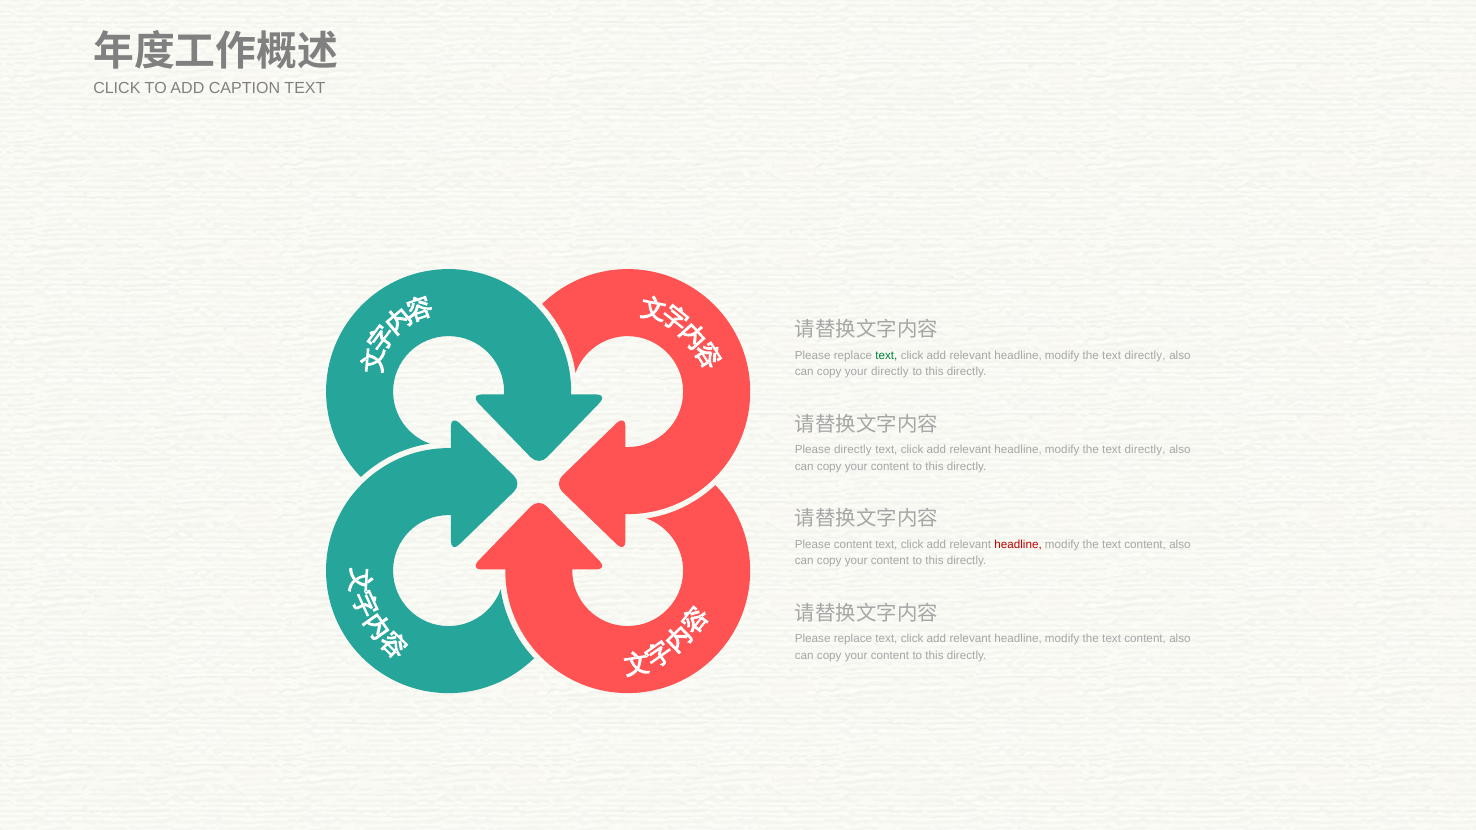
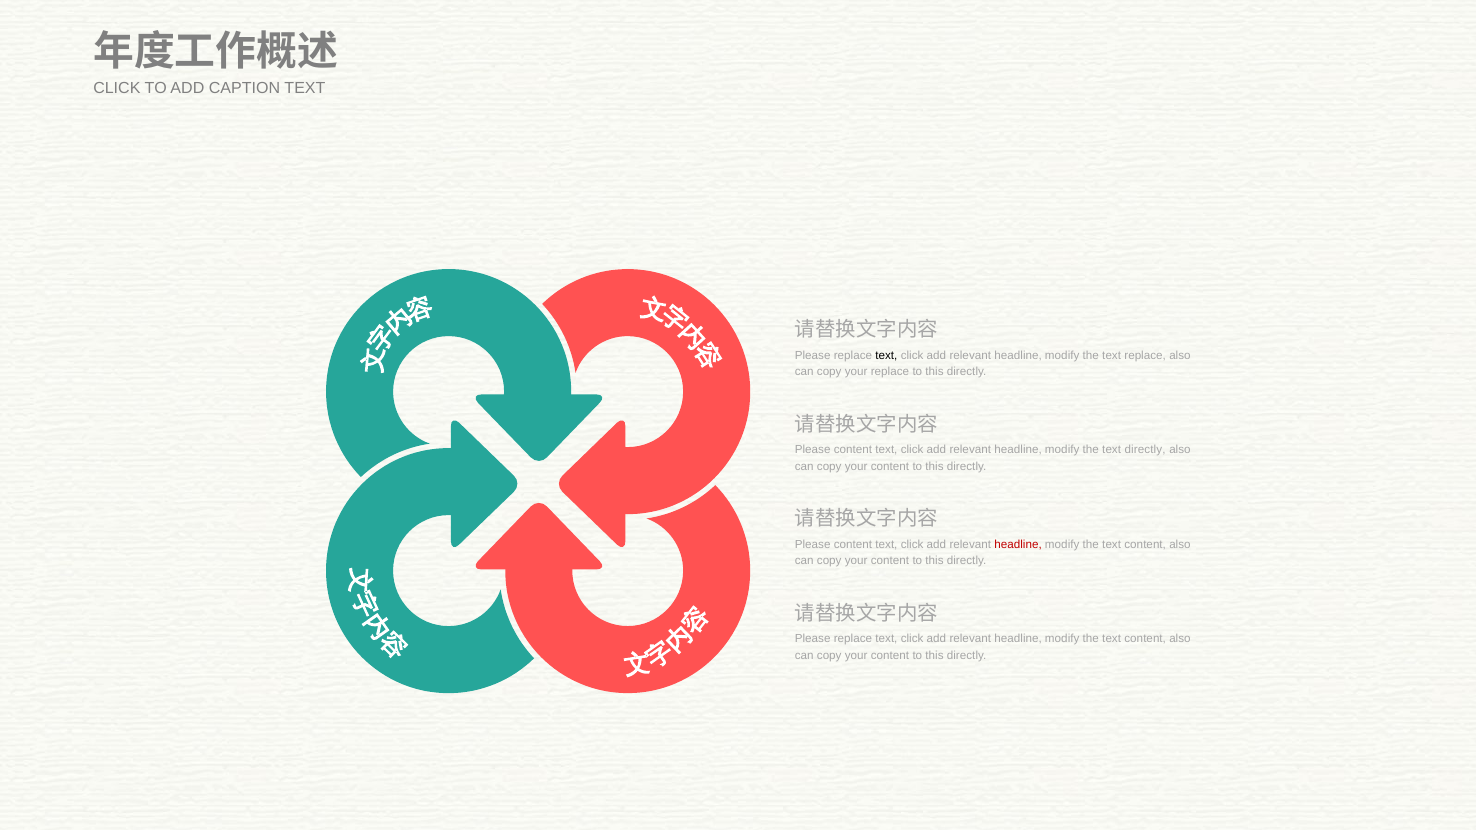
text at (886, 355) colour: green -> black
directly at (1145, 355): directly -> replace
your directly: directly -> replace
directly at (853, 450): directly -> content
